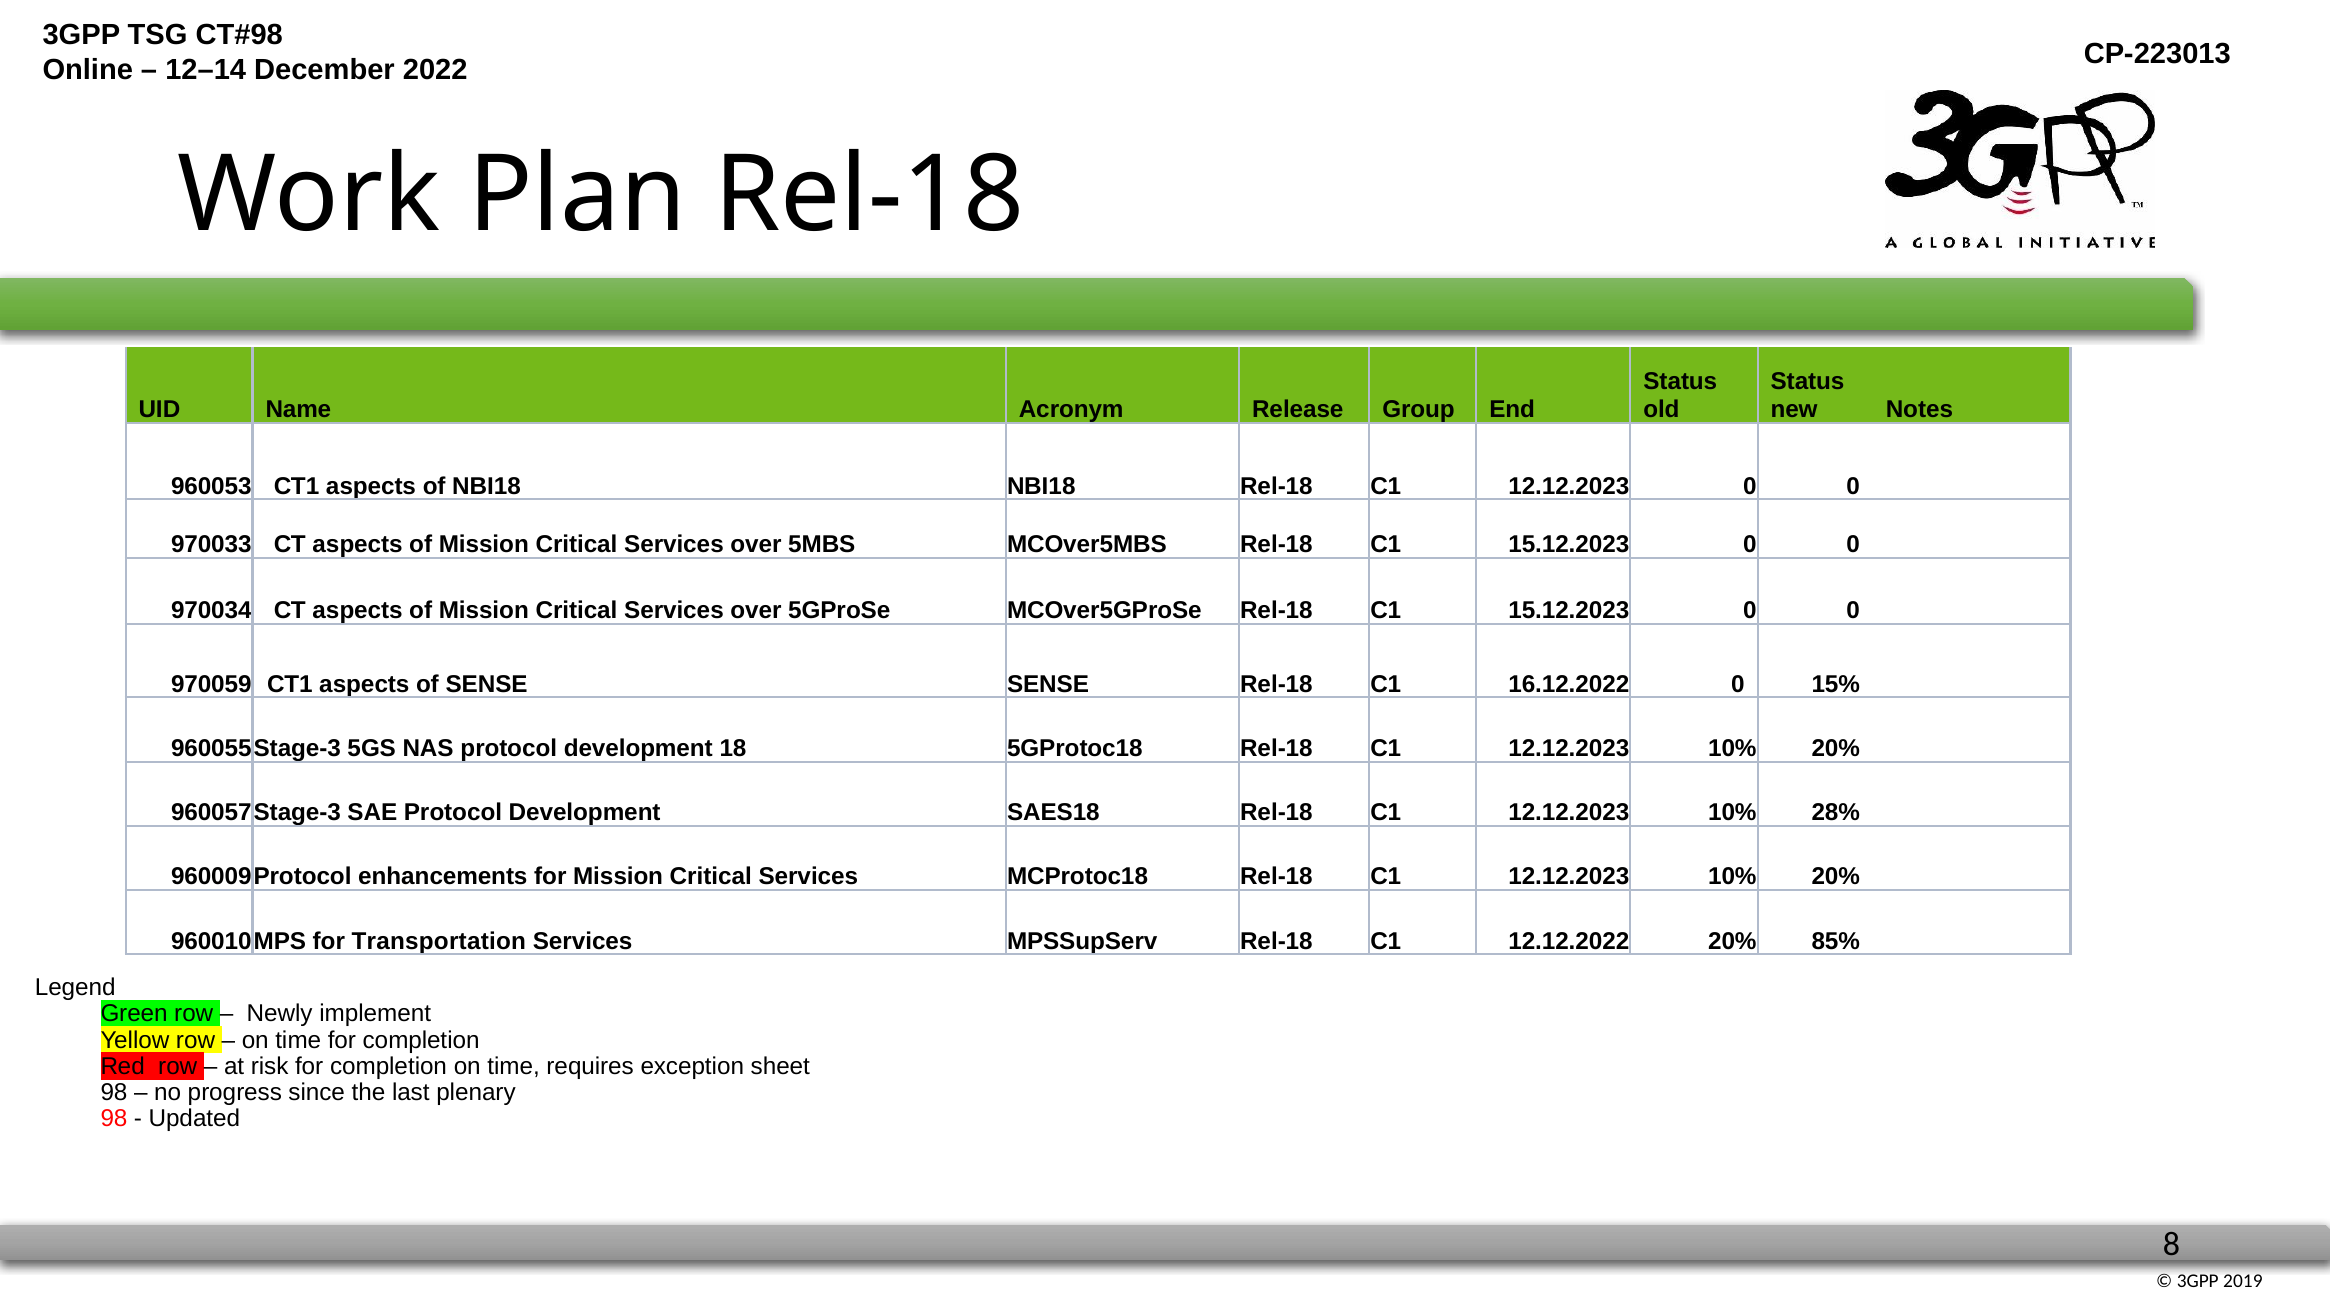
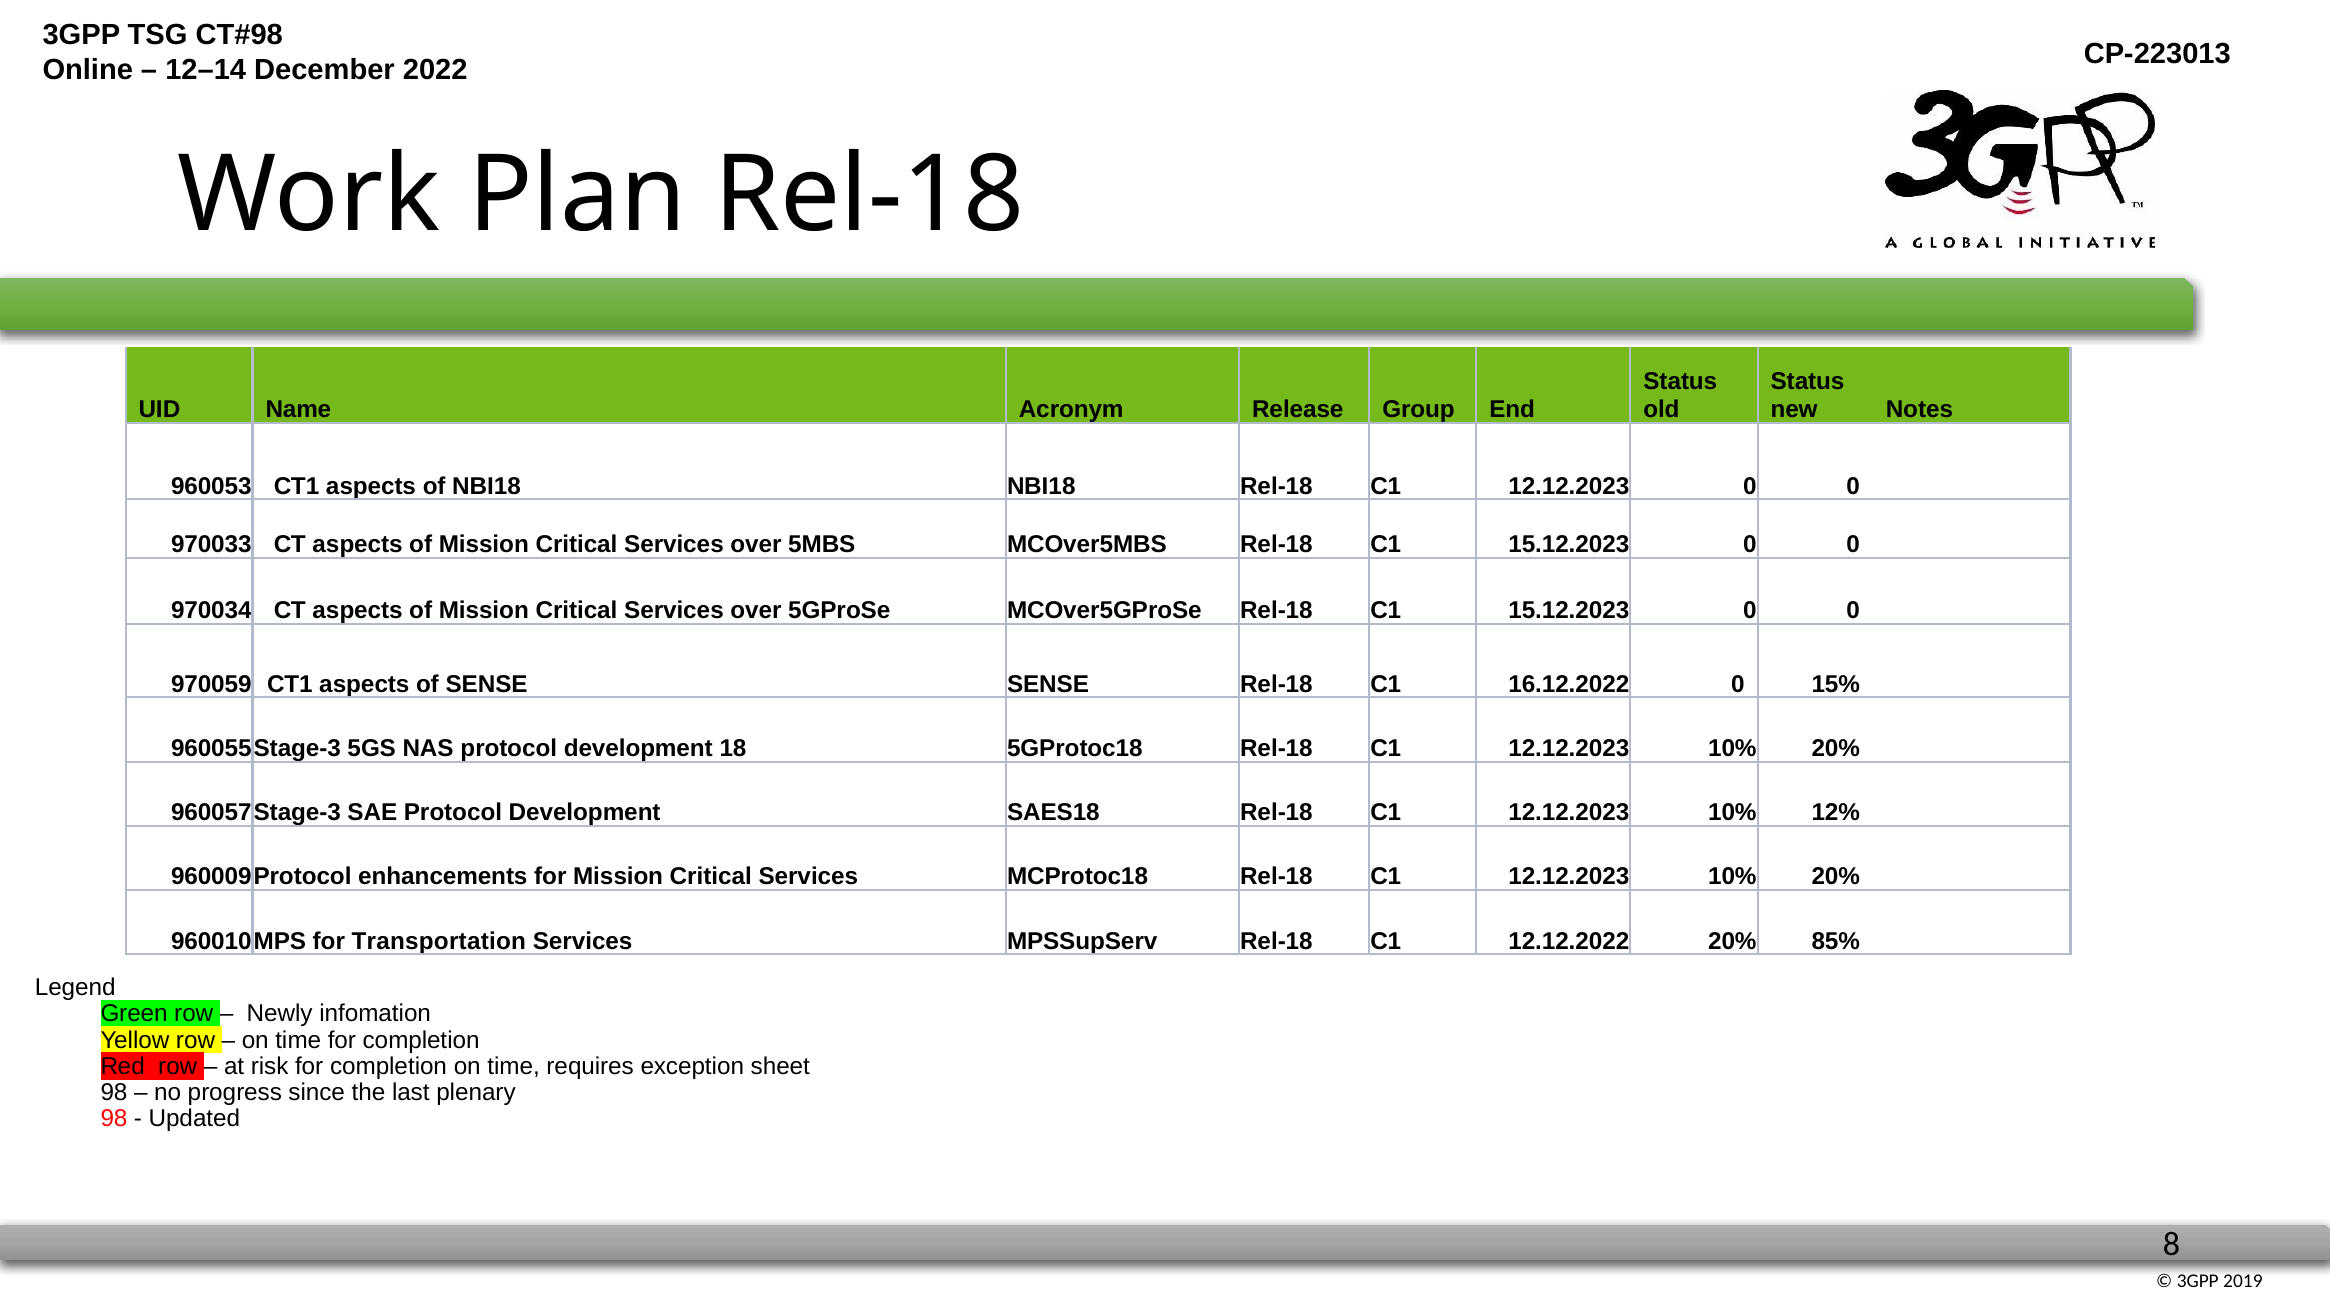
28%: 28% -> 12%
implement: implement -> infomation
